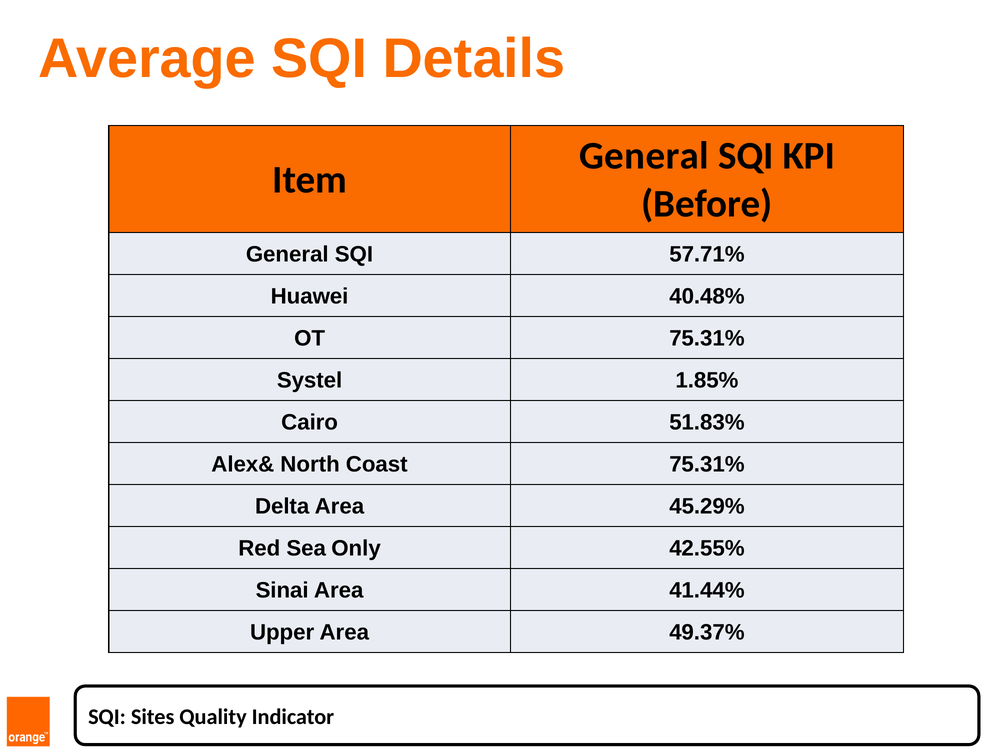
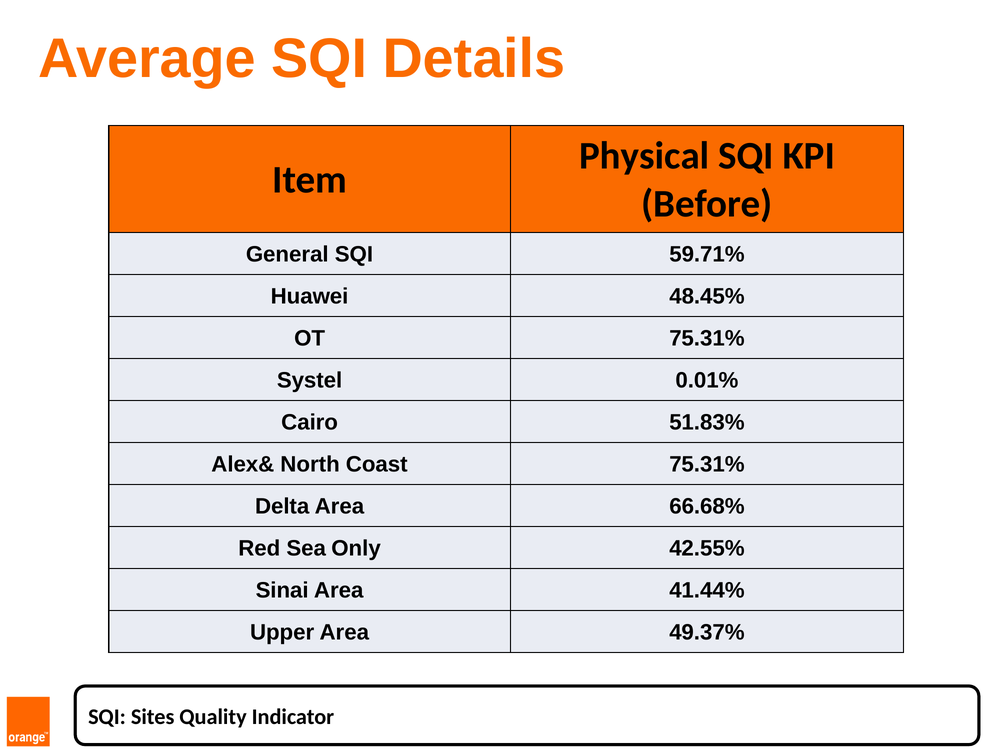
General at (644, 156): General -> Physical
57.71%: 57.71% -> 59.71%
40.48%: 40.48% -> 48.45%
1.85%: 1.85% -> 0.01%
45.29%: 45.29% -> 66.68%
